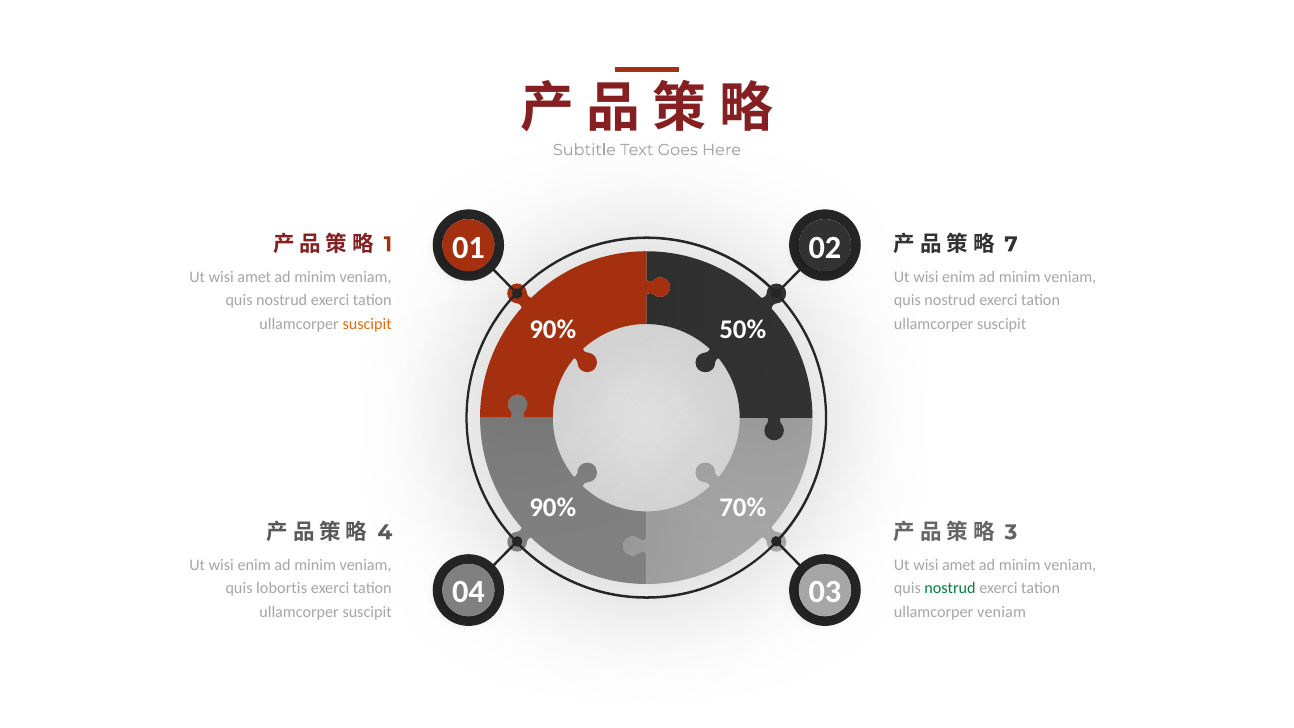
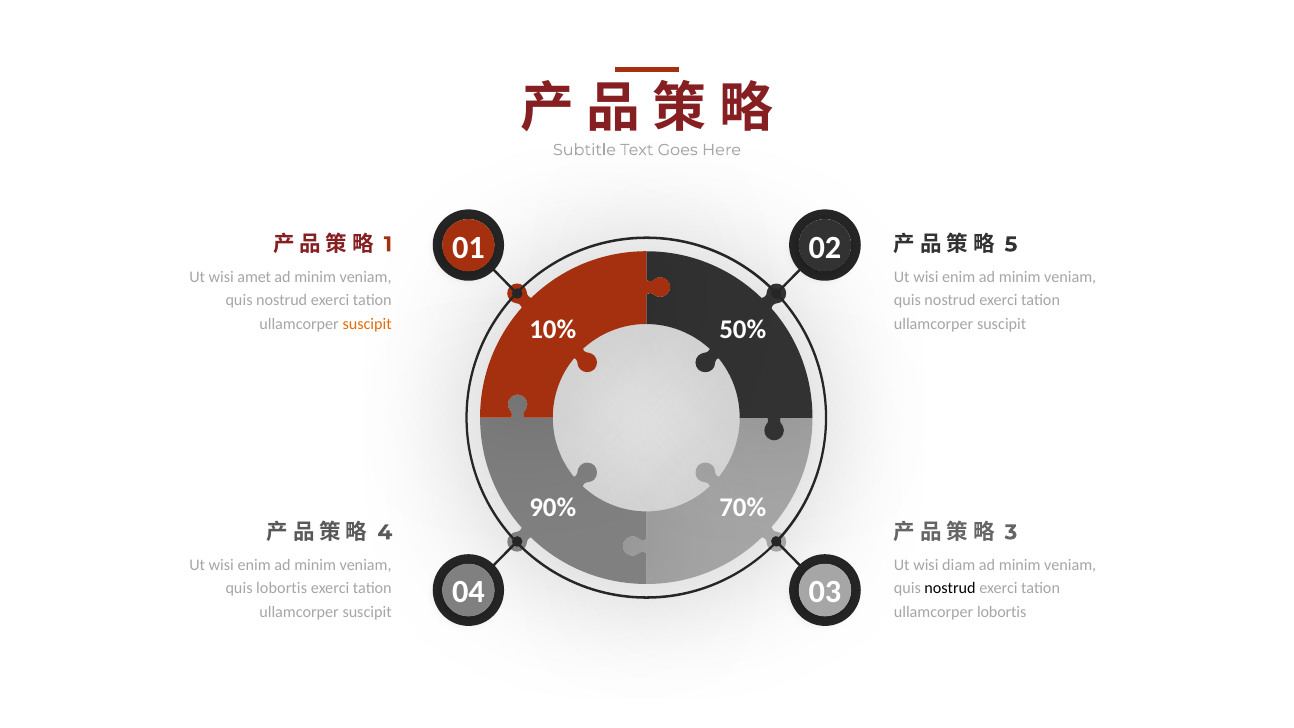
7: 7 -> 5
90% at (553, 330): 90% -> 10%
amet at (959, 565): amet -> diam
nostrud at (950, 589) colour: green -> black
ullamcorper veniam: veniam -> lobortis
